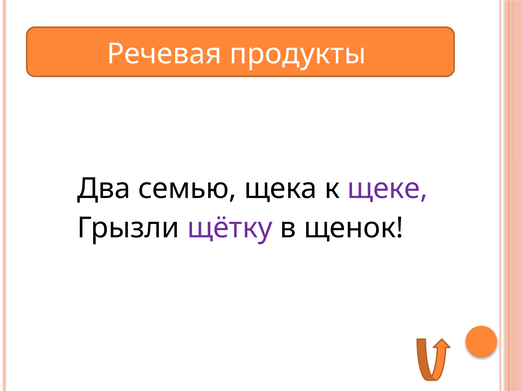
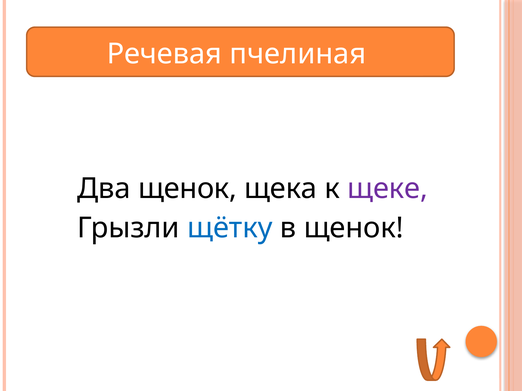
продукты: продукты -> пчелиная
Два семью: семью -> щенок
щётку colour: purple -> blue
